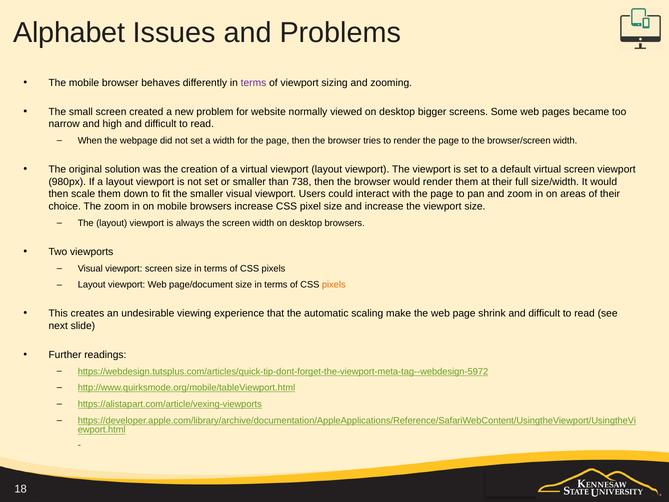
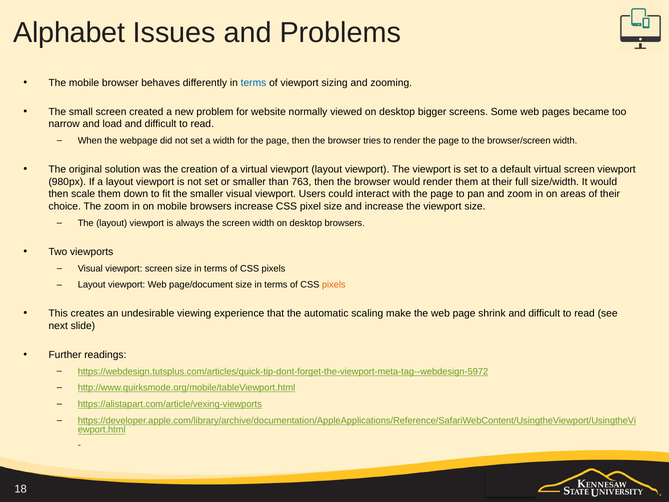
terms at (253, 83) colour: purple -> blue
high: high -> load
738: 738 -> 763
